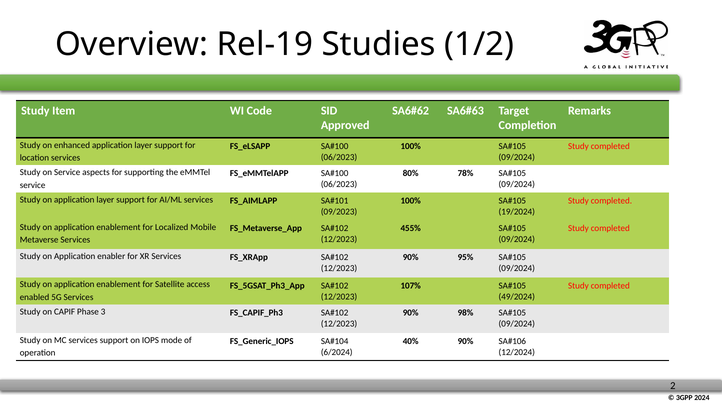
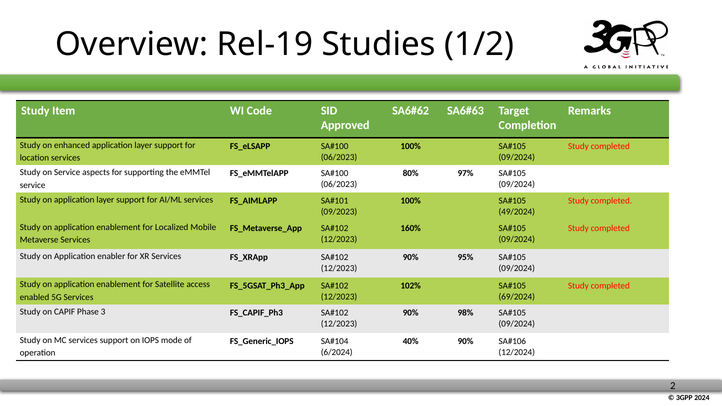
78%: 78% -> 97%
19/2024: 19/2024 -> 49/2024
455%: 455% -> 160%
107%: 107% -> 102%
49/2024: 49/2024 -> 69/2024
